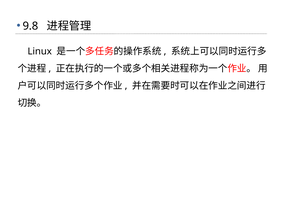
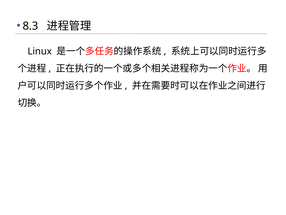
9.8: 9.8 -> 8.3
